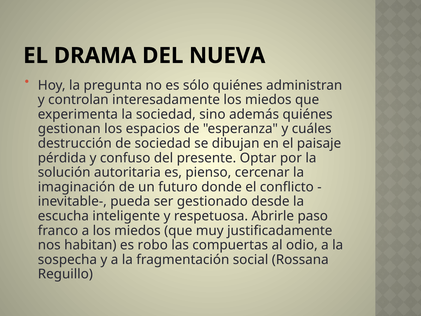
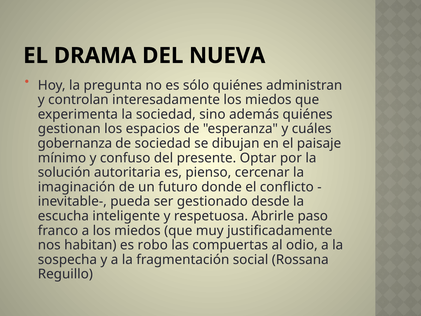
destrucción: destrucción -> gobernanza
pérdida: pérdida -> mínimo
